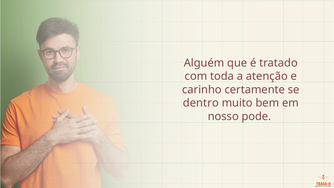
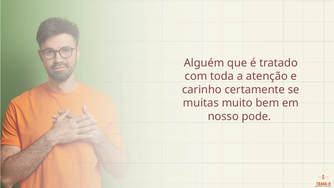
dentro: dentro -> muitas
